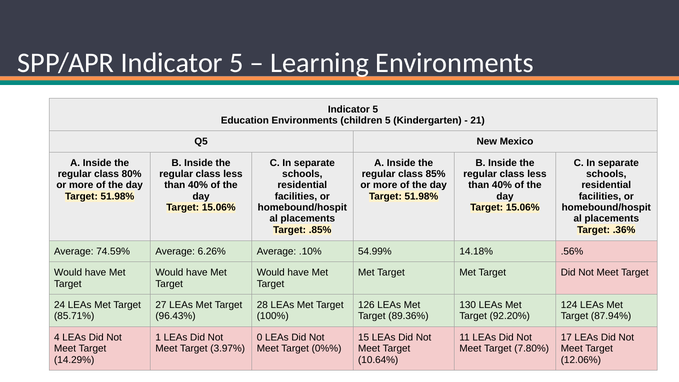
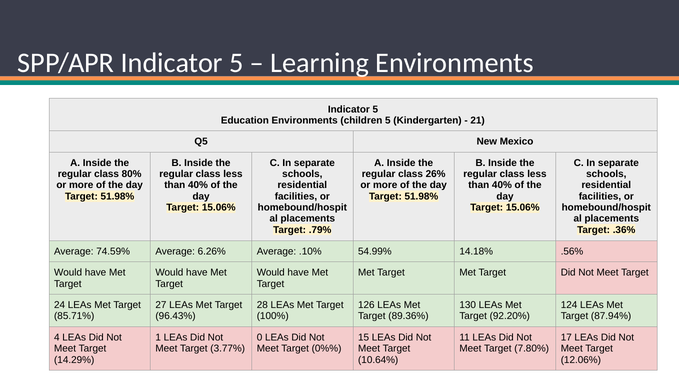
85%: 85% -> 26%
.85%: .85% -> .79%
3.97%: 3.97% -> 3.77%
